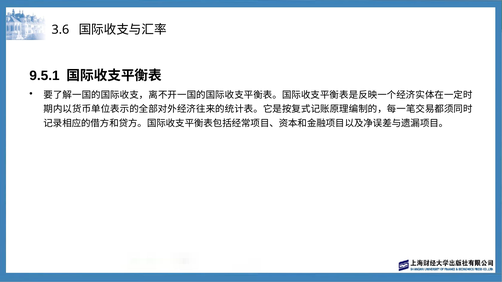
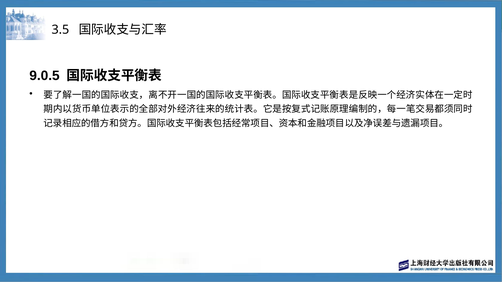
3.6: 3.6 -> 3.5
9.5.1: 9.5.1 -> 9.0.5
